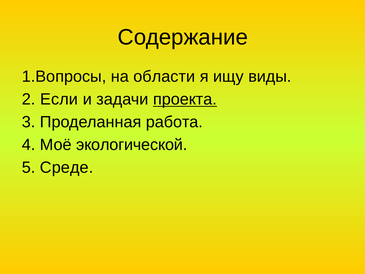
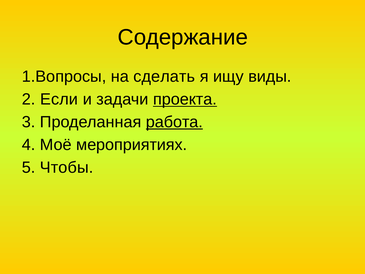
области: области -> сделать
работа underline: none -> present
экологической: экологической -> мероприятиях
Среде: Среде -> Чтобы
